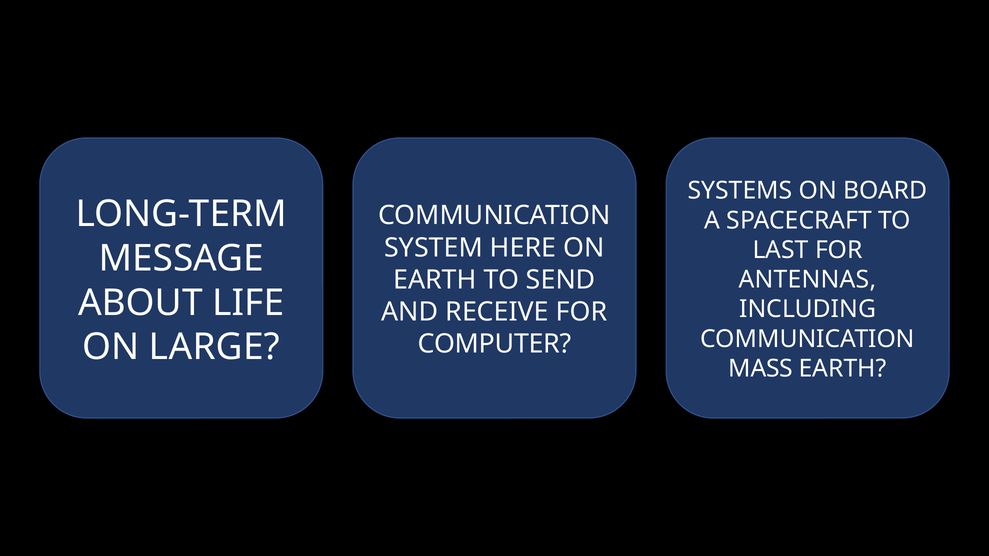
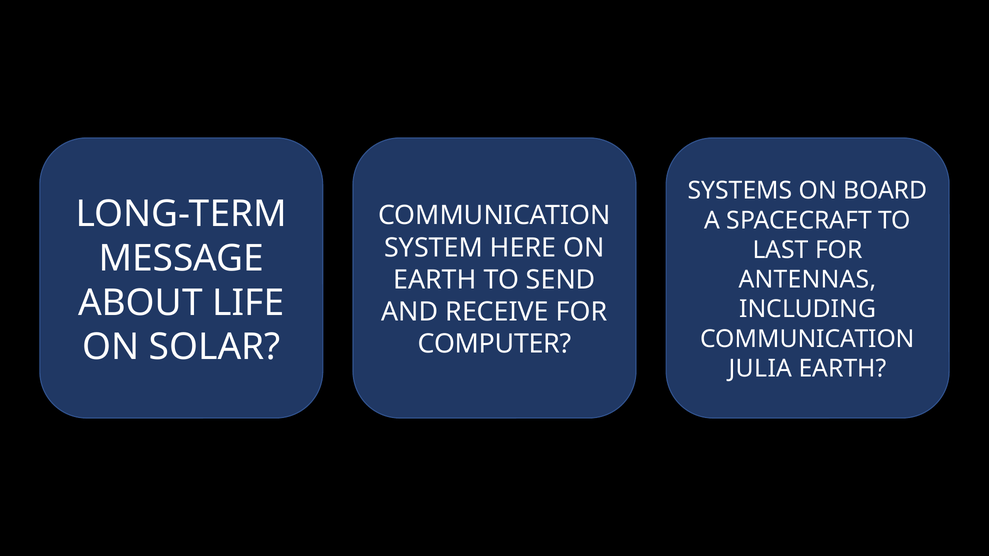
LARGE: LARGE -> SOLAR
MASS: MASS -> JULIA
